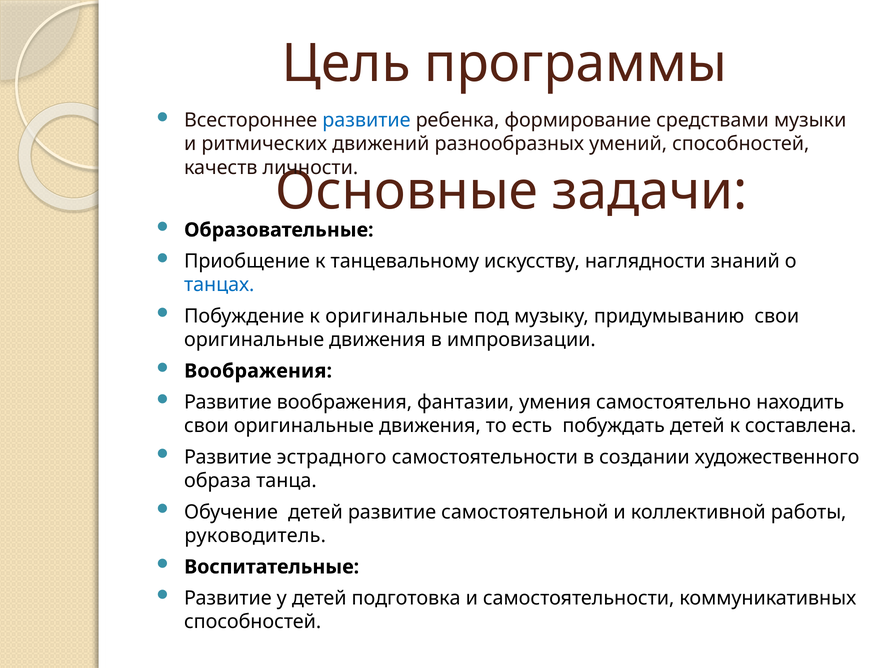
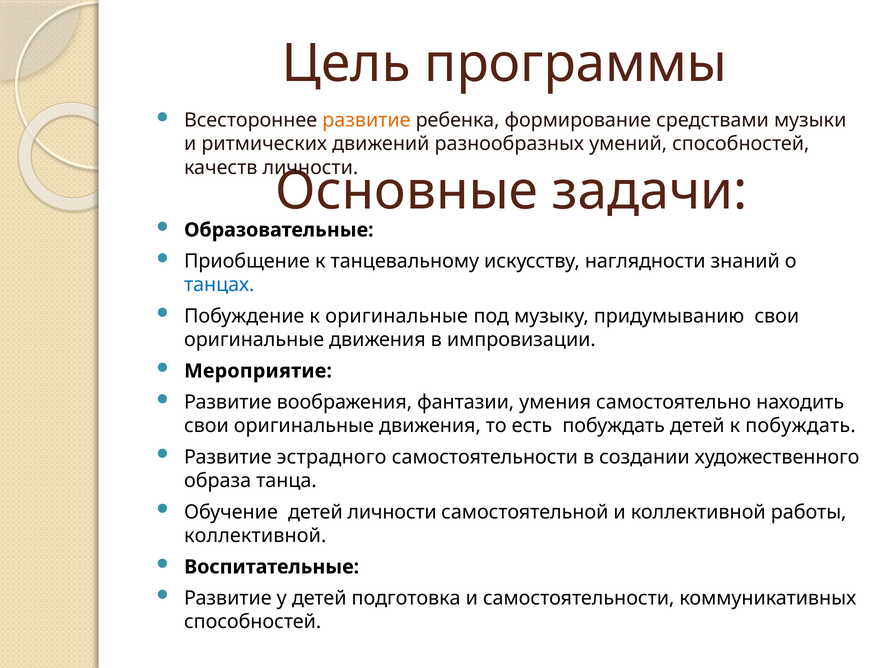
развитие at (366, 120) colour: blue -> orange
Воображения at (258, 371): Воображения -> Мероприятие
к составлена: составлена -> побуждать
детей развитие: развитие -> личности
руководитель at (255, 535): руководитель -> коллективной
